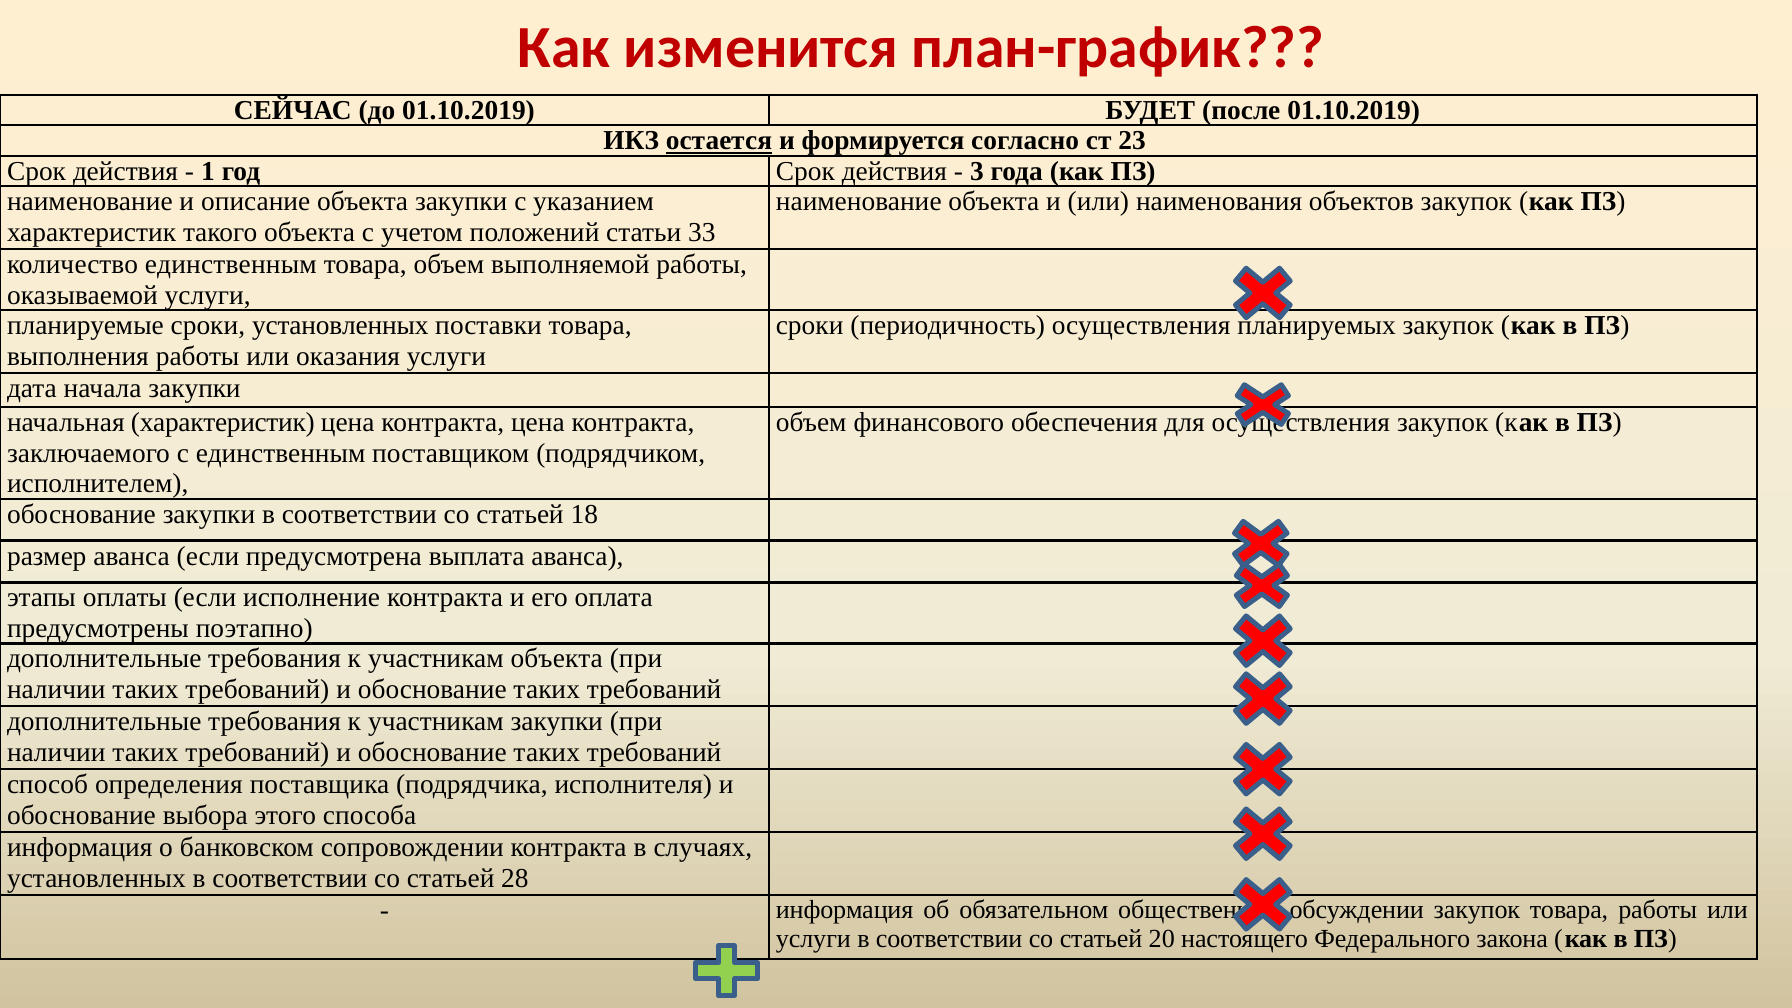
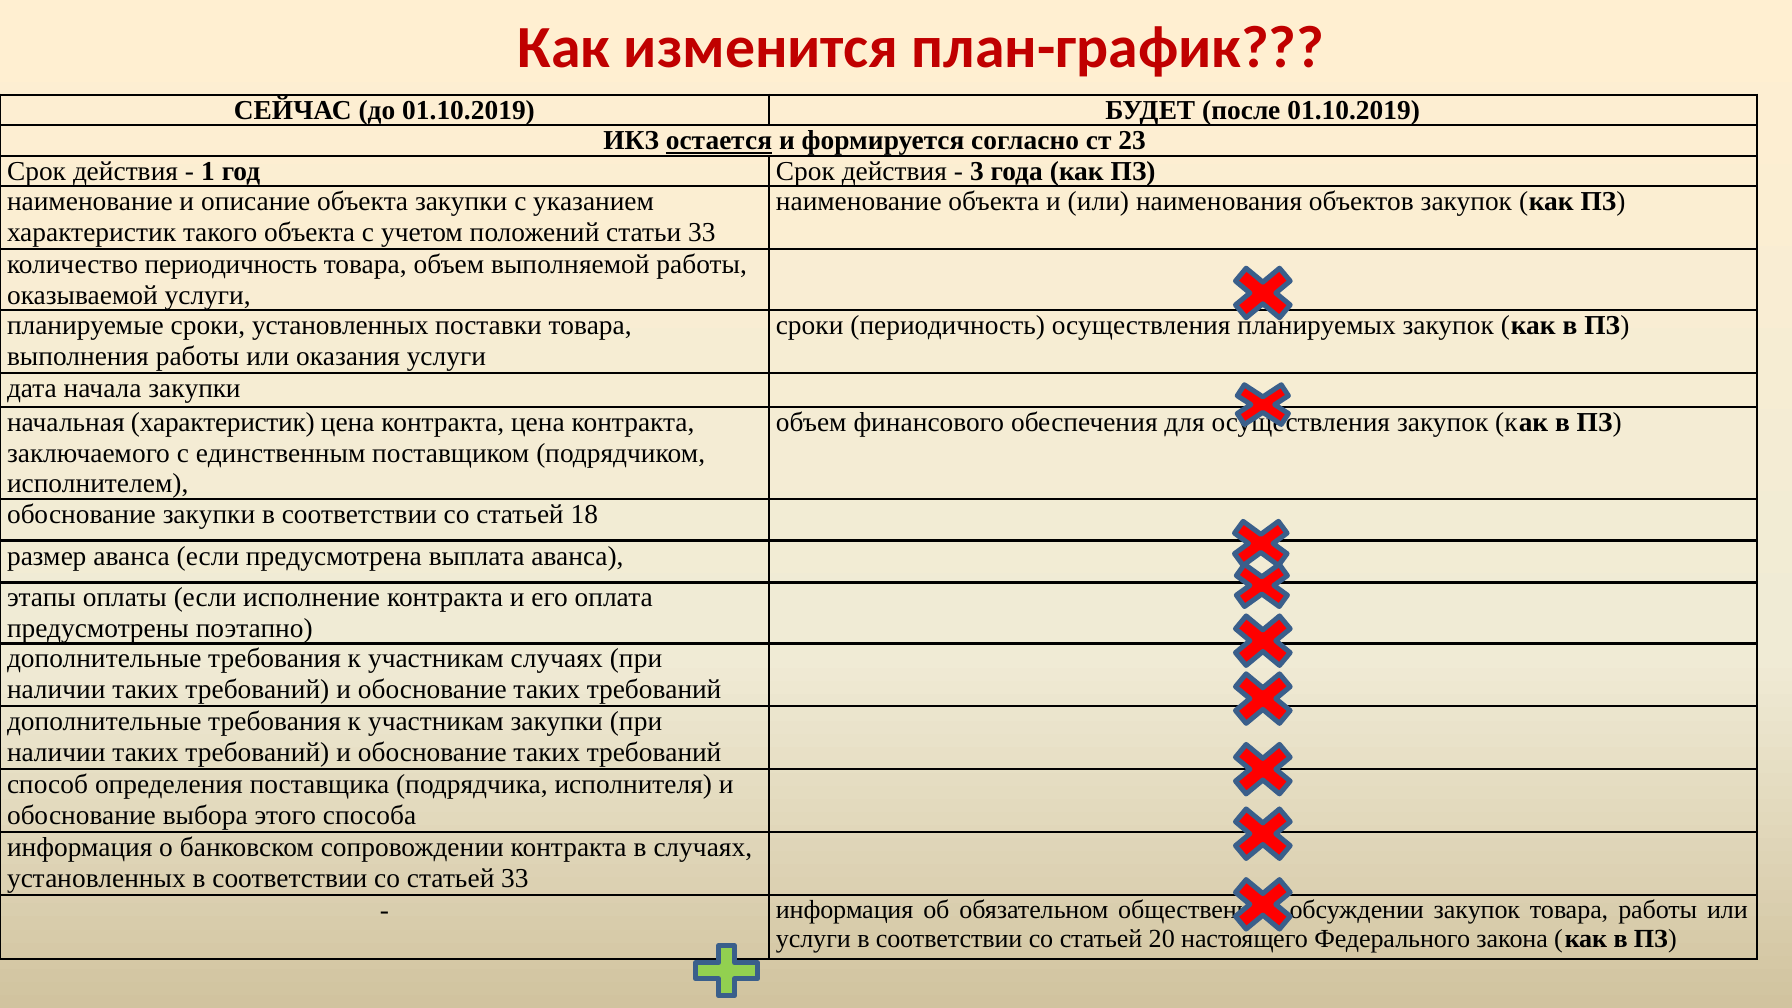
количество единственным: единственным -> периодичность
участникам объекта: объекта -> случаях
статьей 28: 28 -> 33
